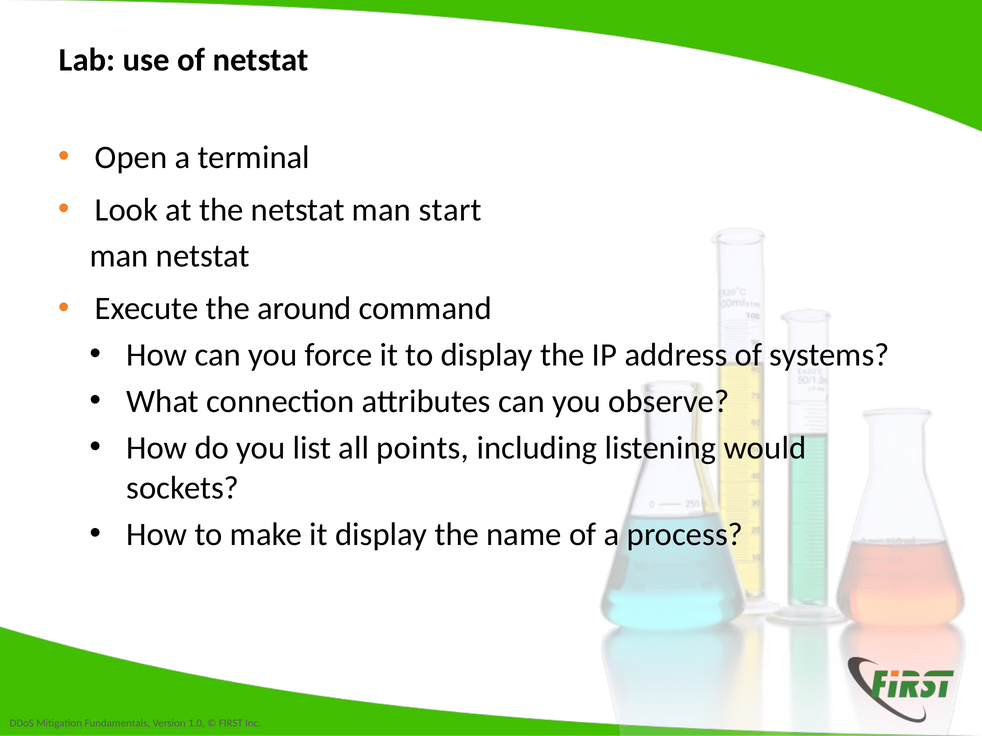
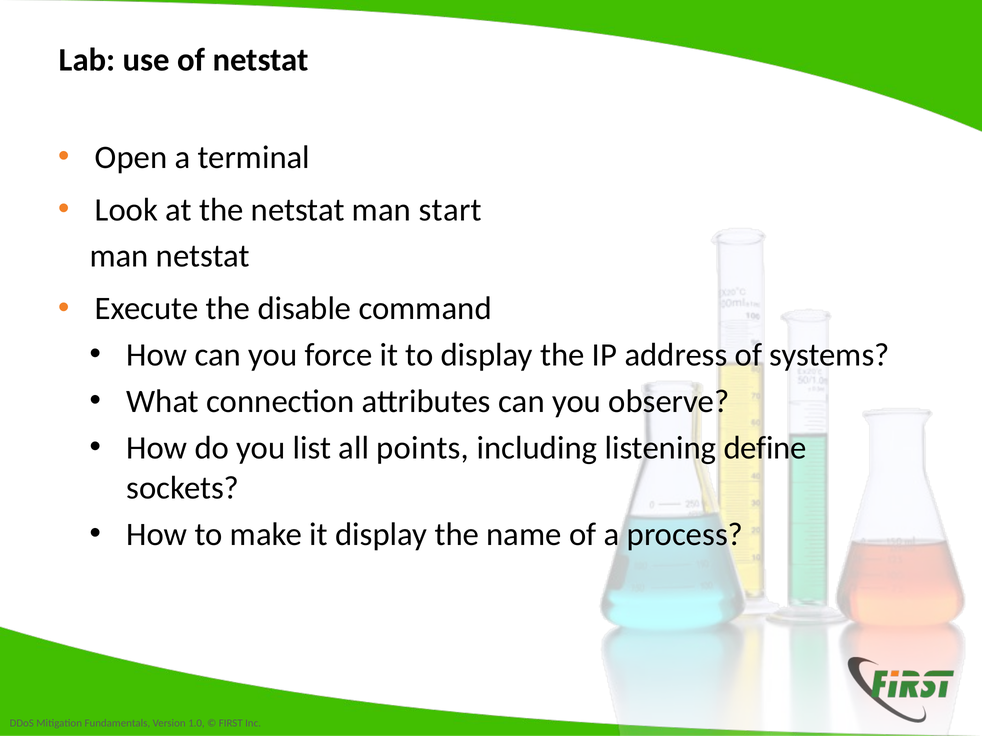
around: around -> disable
would: would -> define
